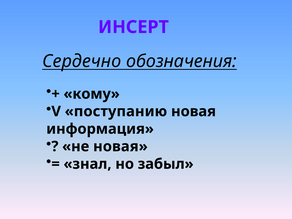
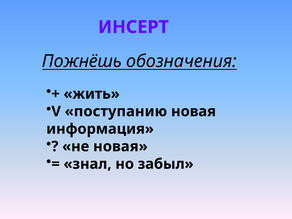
Сердечно: Сердечно -> Пожнёшь
кому: кому -> жить
